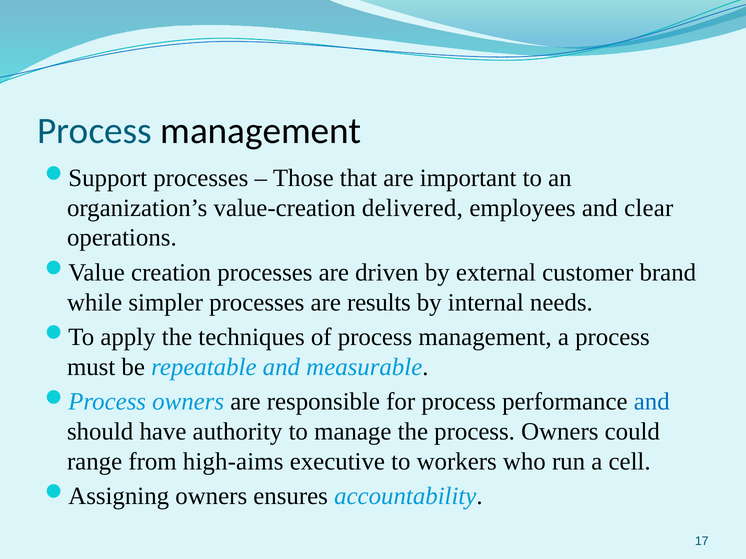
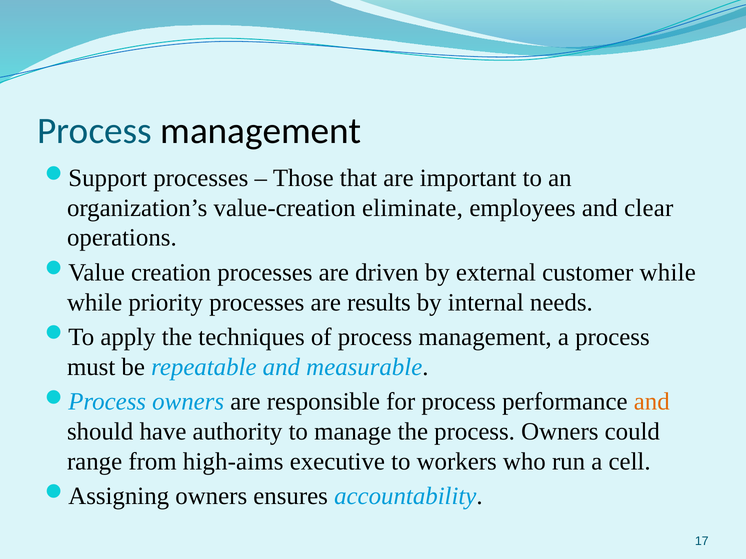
delivered: delivered -> eliminate
customer brand: brand -> while
simpler: simpler -> priority
and at (652, 402) colour: blue -> orange
